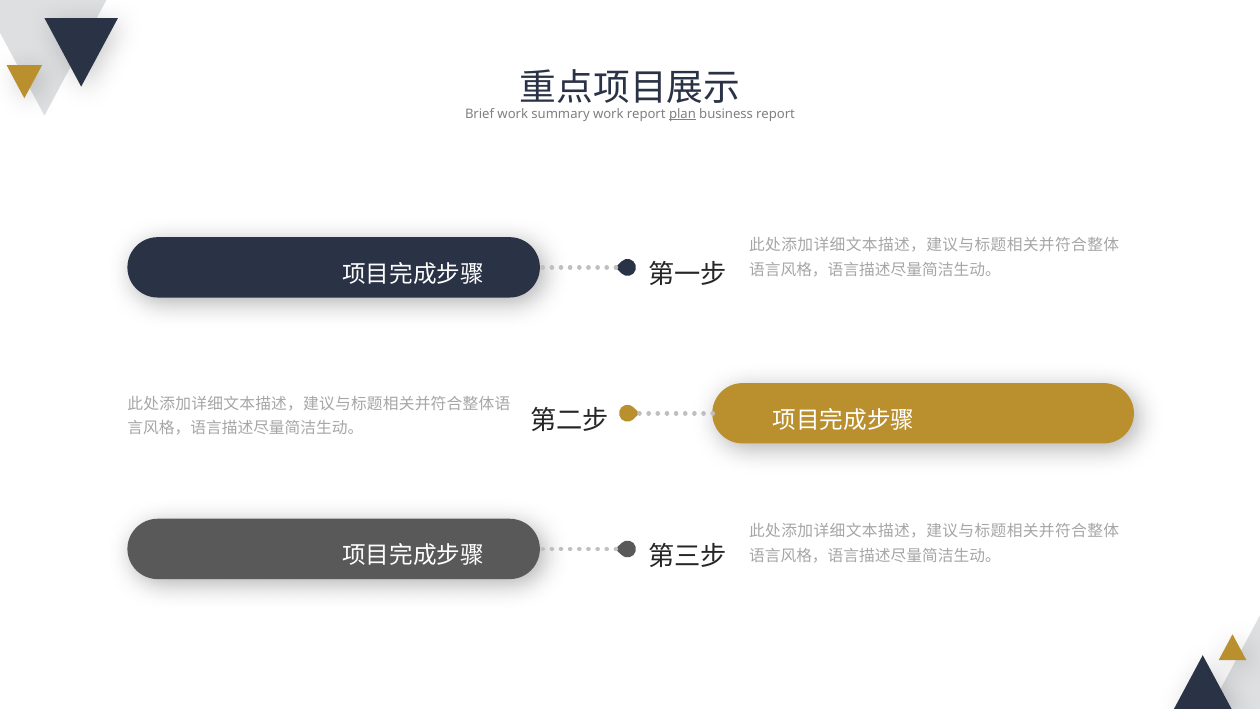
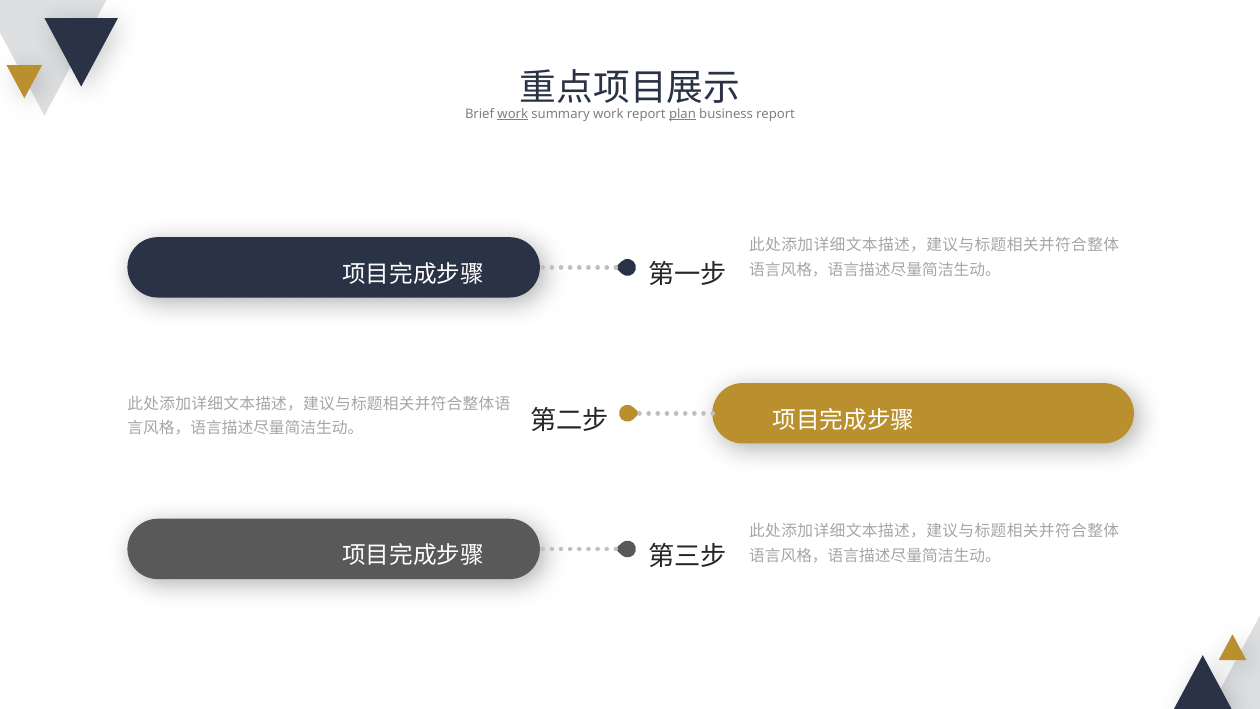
work at (513, 114) underline: none -> present
